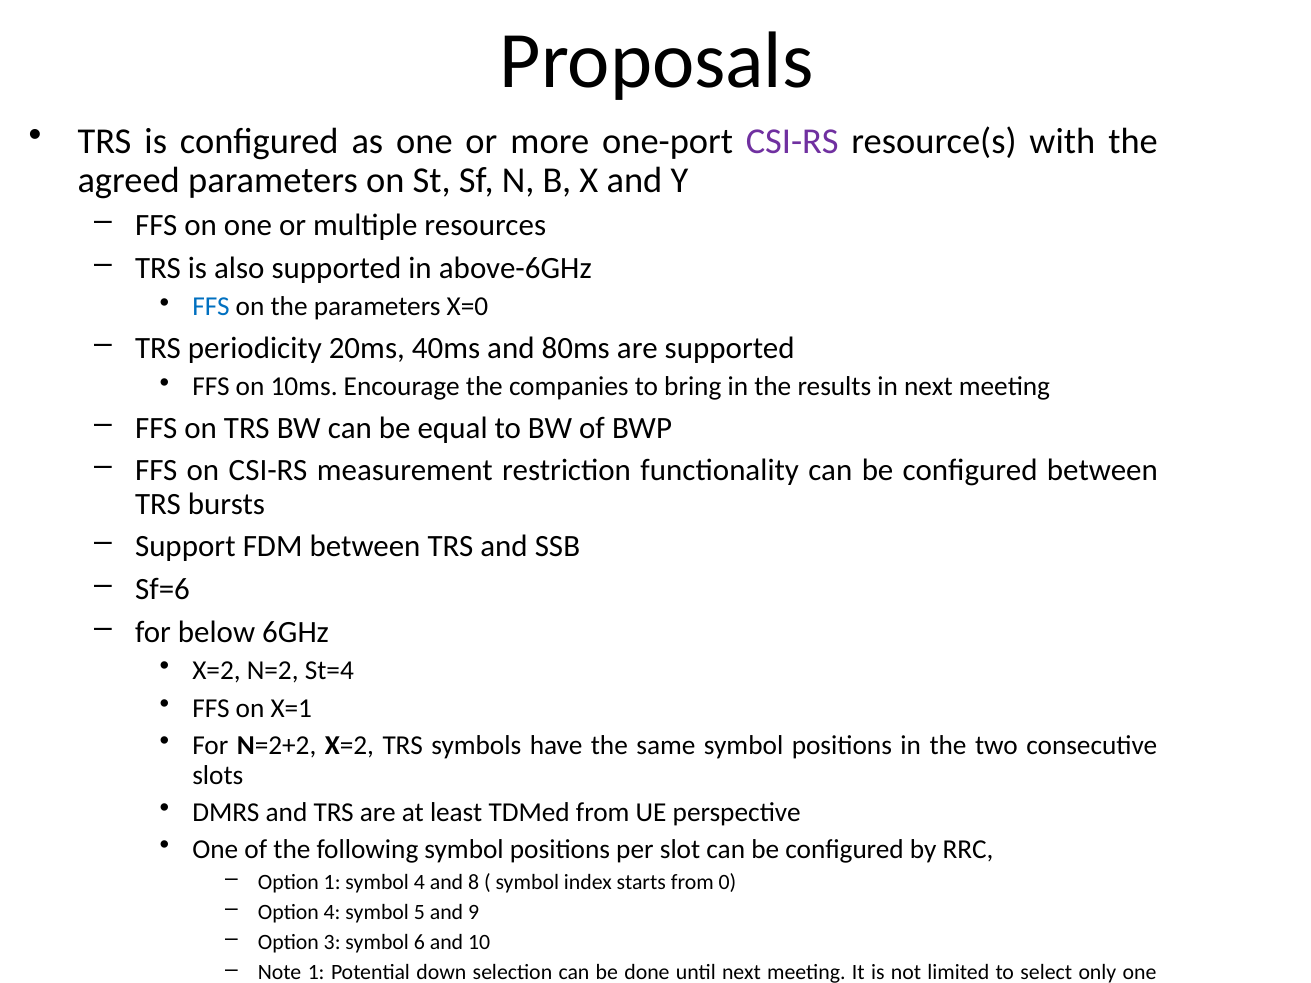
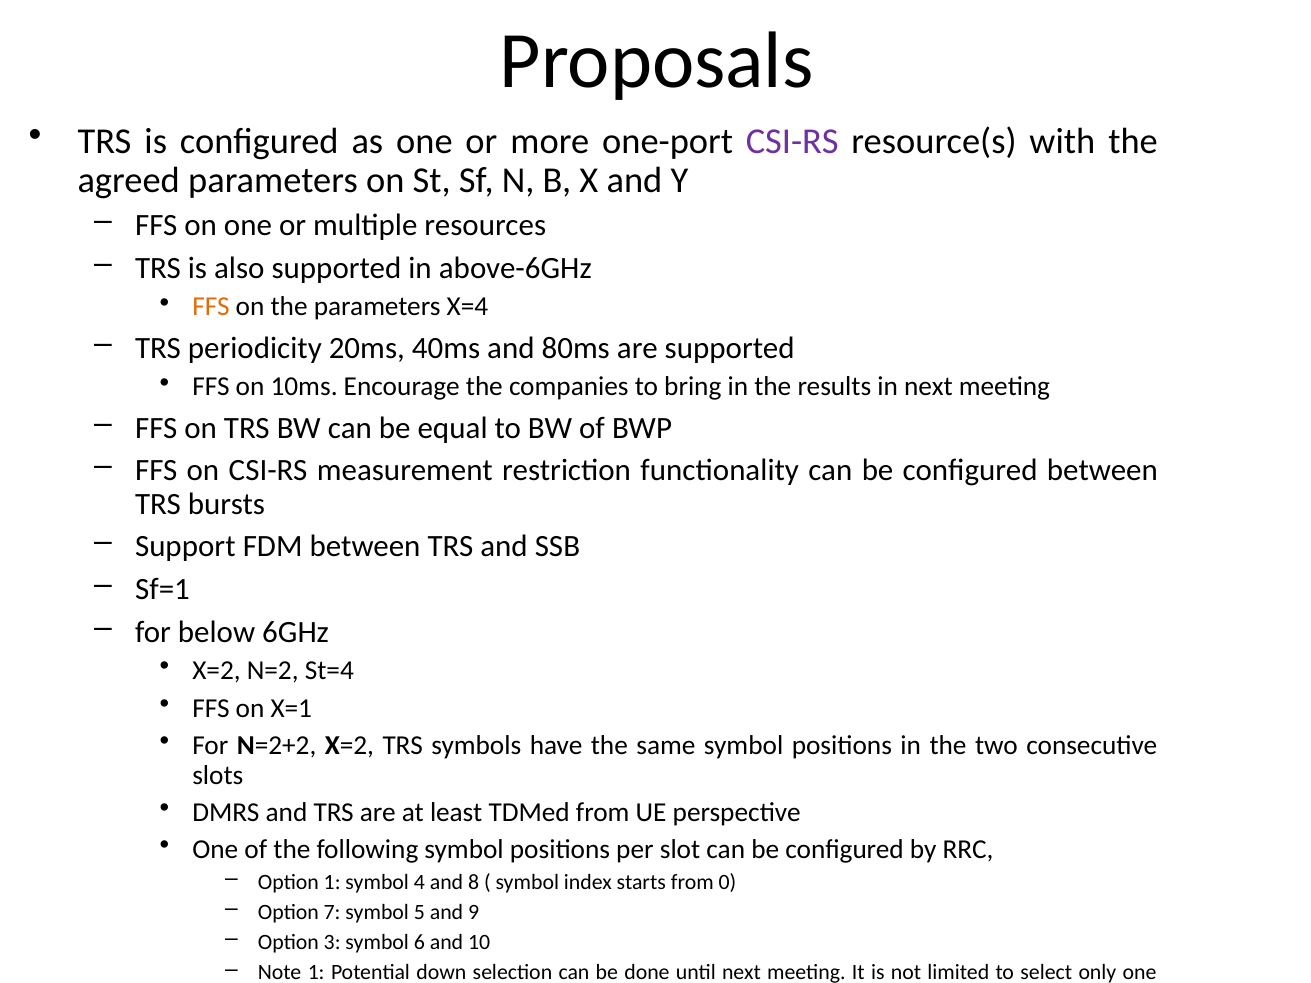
FFS at (211, 307) colour: blue -> orange
X=0: X=0 -> X=4
Sf=6: Sf=6 -> Sf=1
Option 4: 4 -> 7
